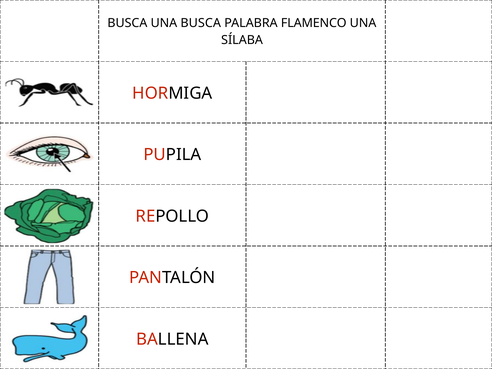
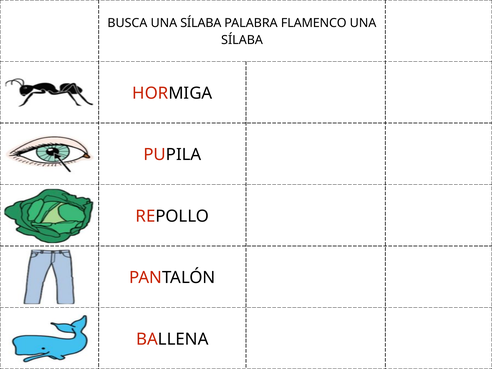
BUSCA UNA BUSCA: BUSCA -> SÍLABA
